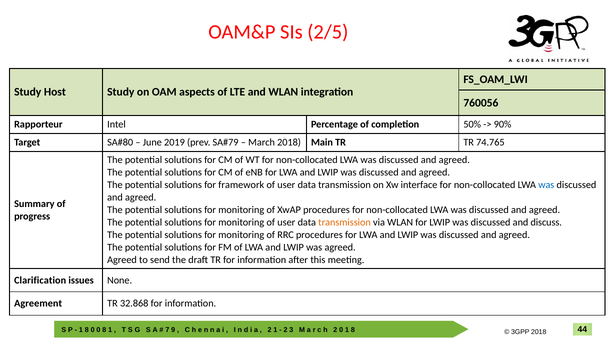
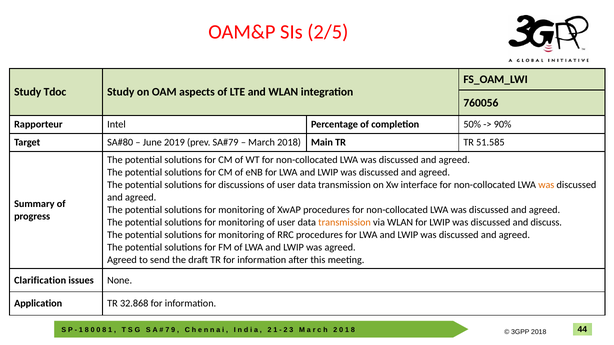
Host: Host -> Tdoc
74.765: 74.765 -> 51.585
framework: framework -> discussions
was at (546, 185) colour: blue -> orange
Agreement: Agreement -> Application
